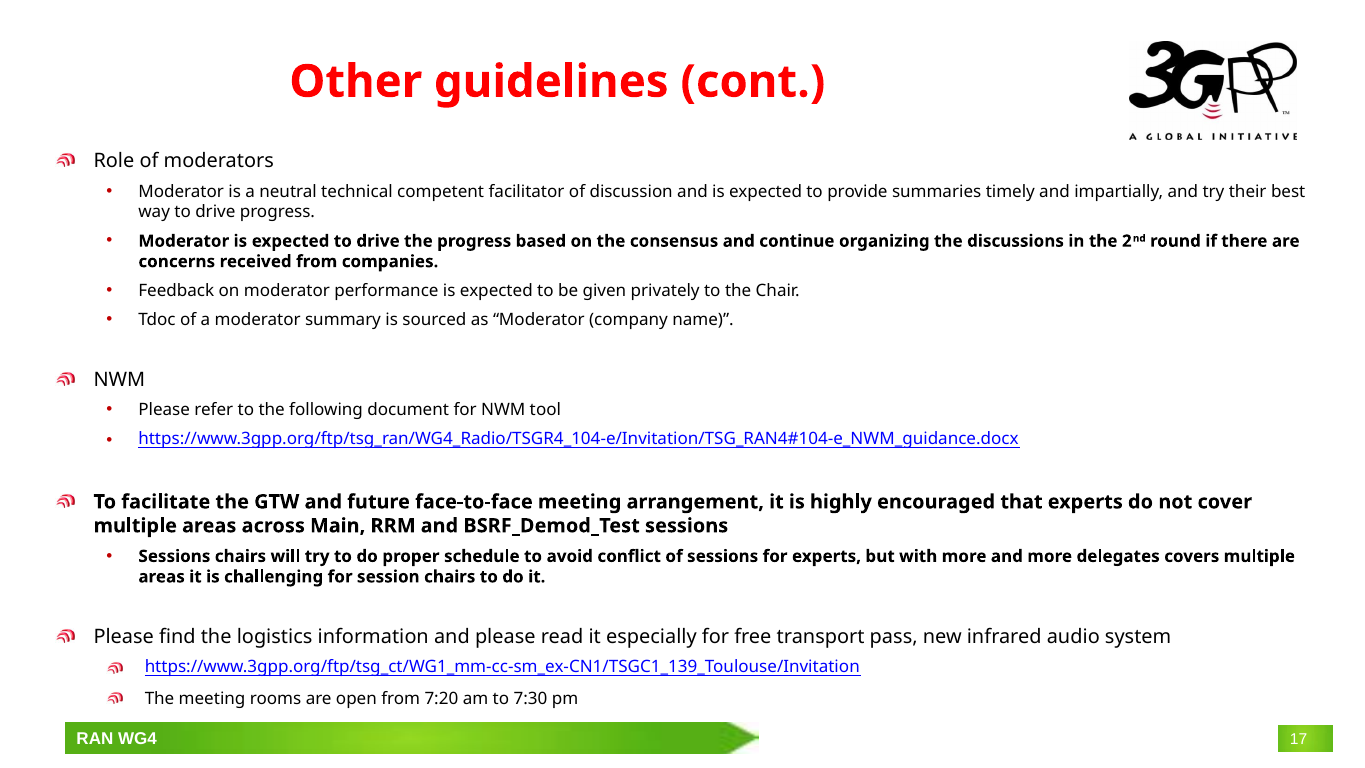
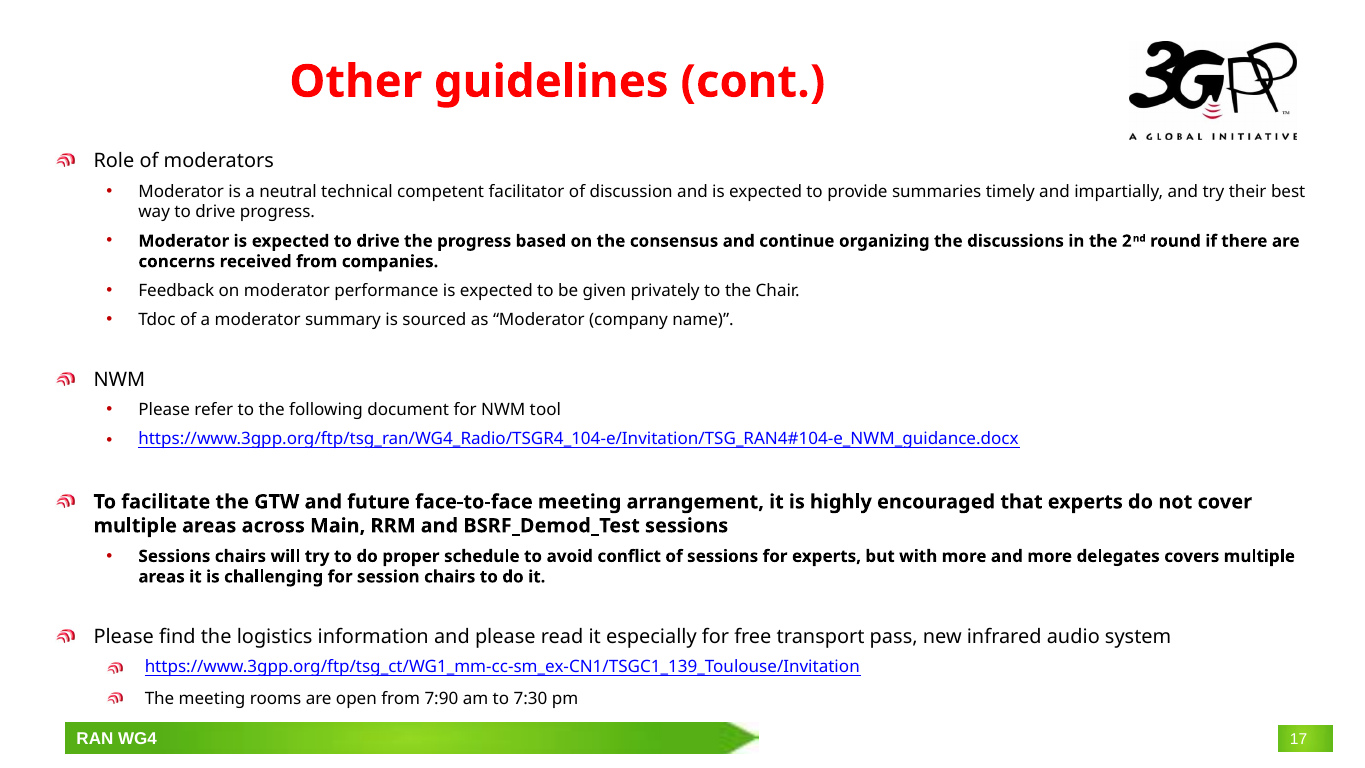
7:20: 7:20 -> 7:90
